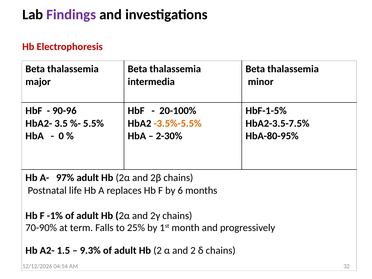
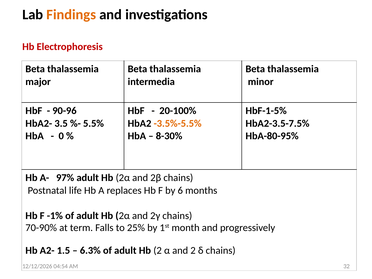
Findings colour: purple -> orange
2-30%: 2-30% -> 8-30%
9.3%: 9.3% -> 6.3%
